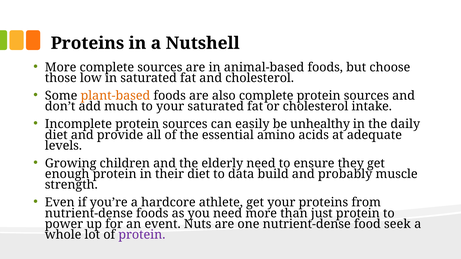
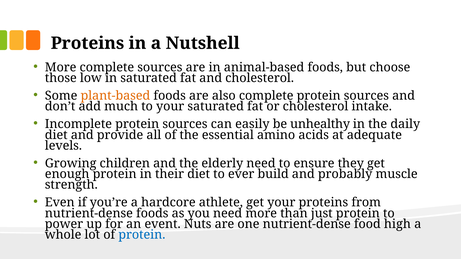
data: data -> ever
seek: seek -> high
protein at (142, 235) colour: purple -> blue
